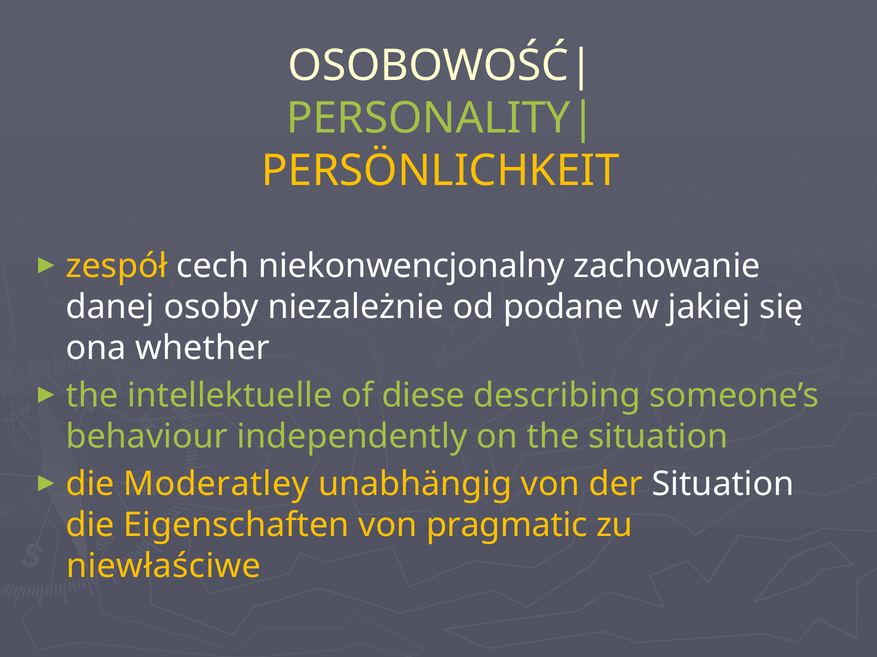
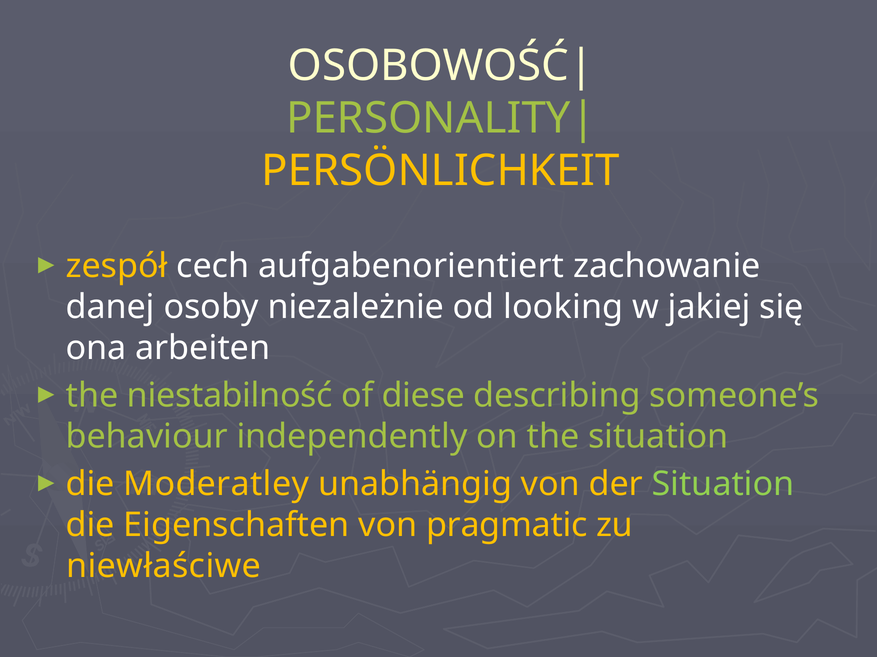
niekonwencjonalny: niekonwencjonalny -> aufgabenorientiert
podane: podane -> looking
whether: whether -> arbeiten
intellektuelle: intellektuelle -> niestabilność
Situation at (723, 485) colour: white -> light green
